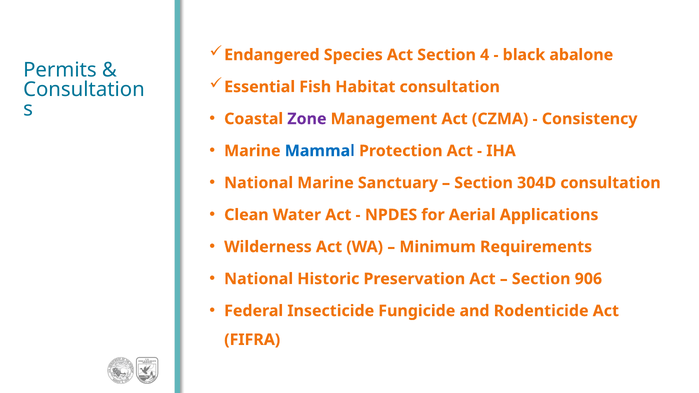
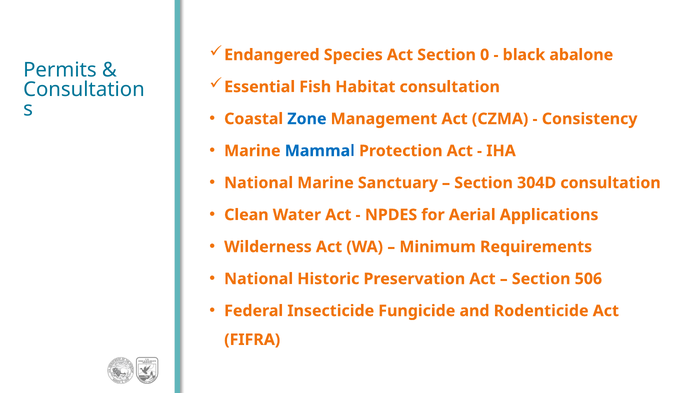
4: 4 -> 0
Zone colour: purple -> blue
906: 906 -> 506
